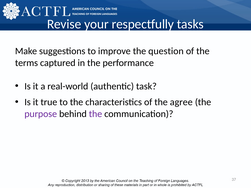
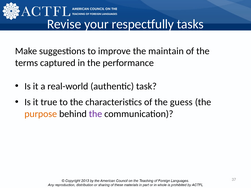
question: question -> maintain
agree: agree -> guess
purpose colour: purple -> orange
